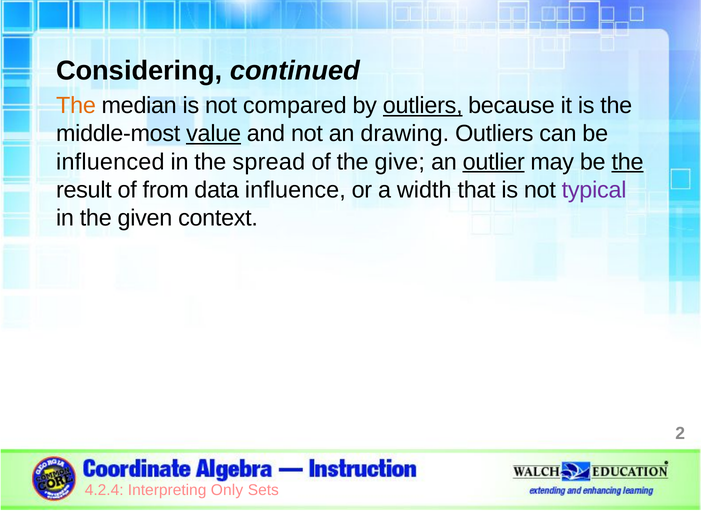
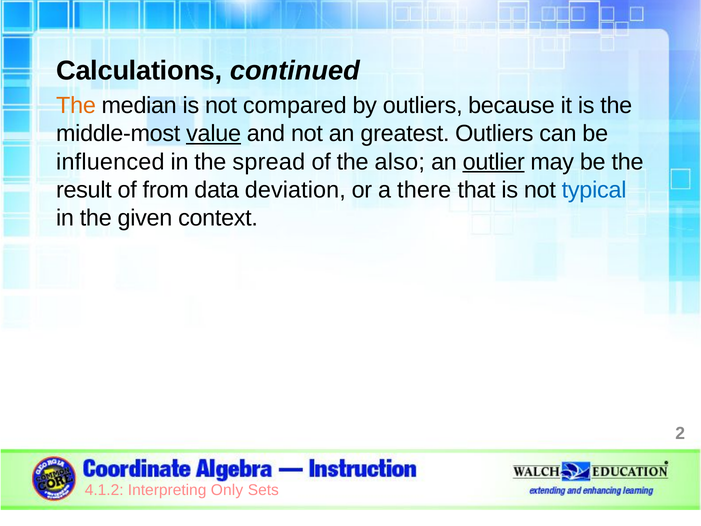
Considering: Considering -> Calculations
outliers at (423, 106) underline: present -> none
drawing: drawing -> greatest
give: give -> also
the at (628, 162) underline: present -> none
influence: influence -> deviation
width: width -> there
typical colour: purple -> blue
4.2.4: 4.2.4 -> 4.1.2
